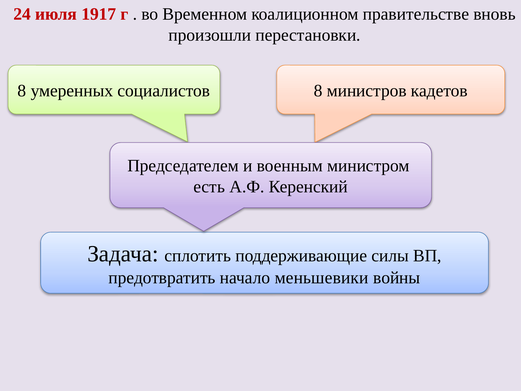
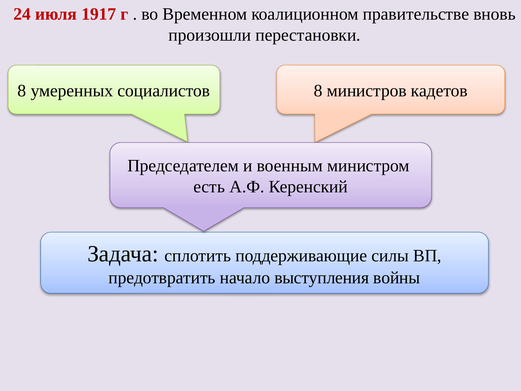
меньшевики: меньшевики -> выступления
